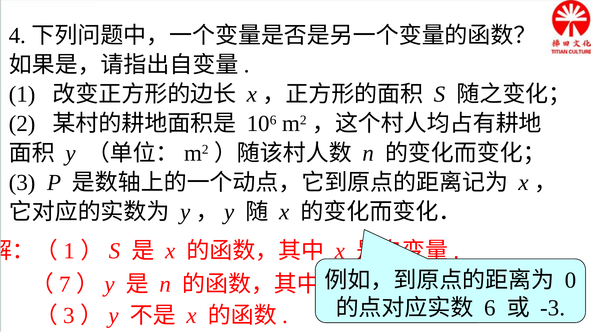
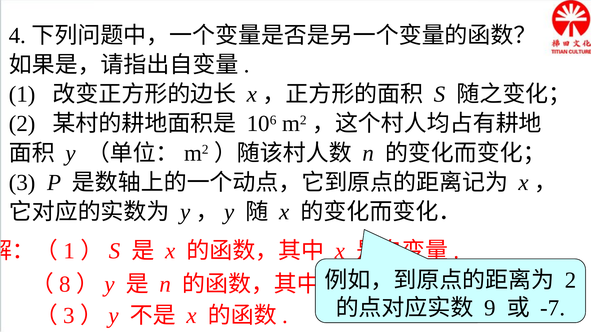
0 at (571, 281): 0 -> 2
7: 7 -> 8
6: 6 -> 9
-3: -3 -> -7
